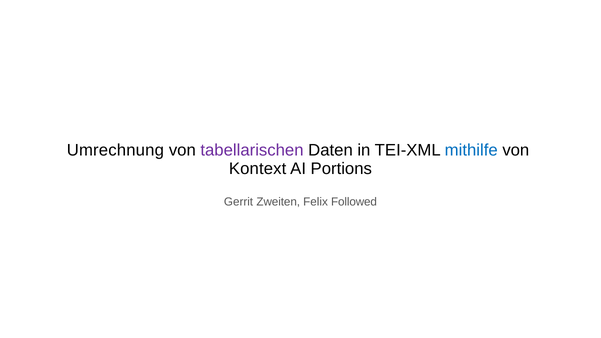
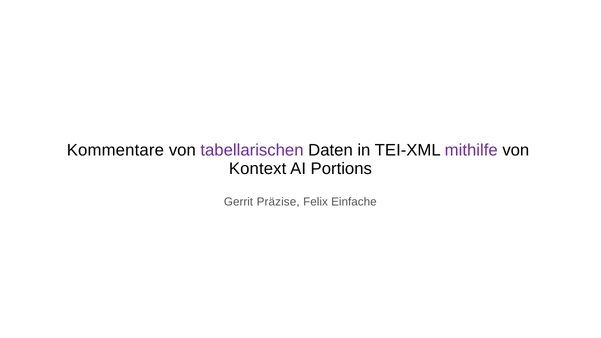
Umrechnung: Umrechnung -> Kommentare
mithilfe colour: blue -> purple
Zweiten: Zweiten -> Präzise
Followed: Followed -> Einfache
